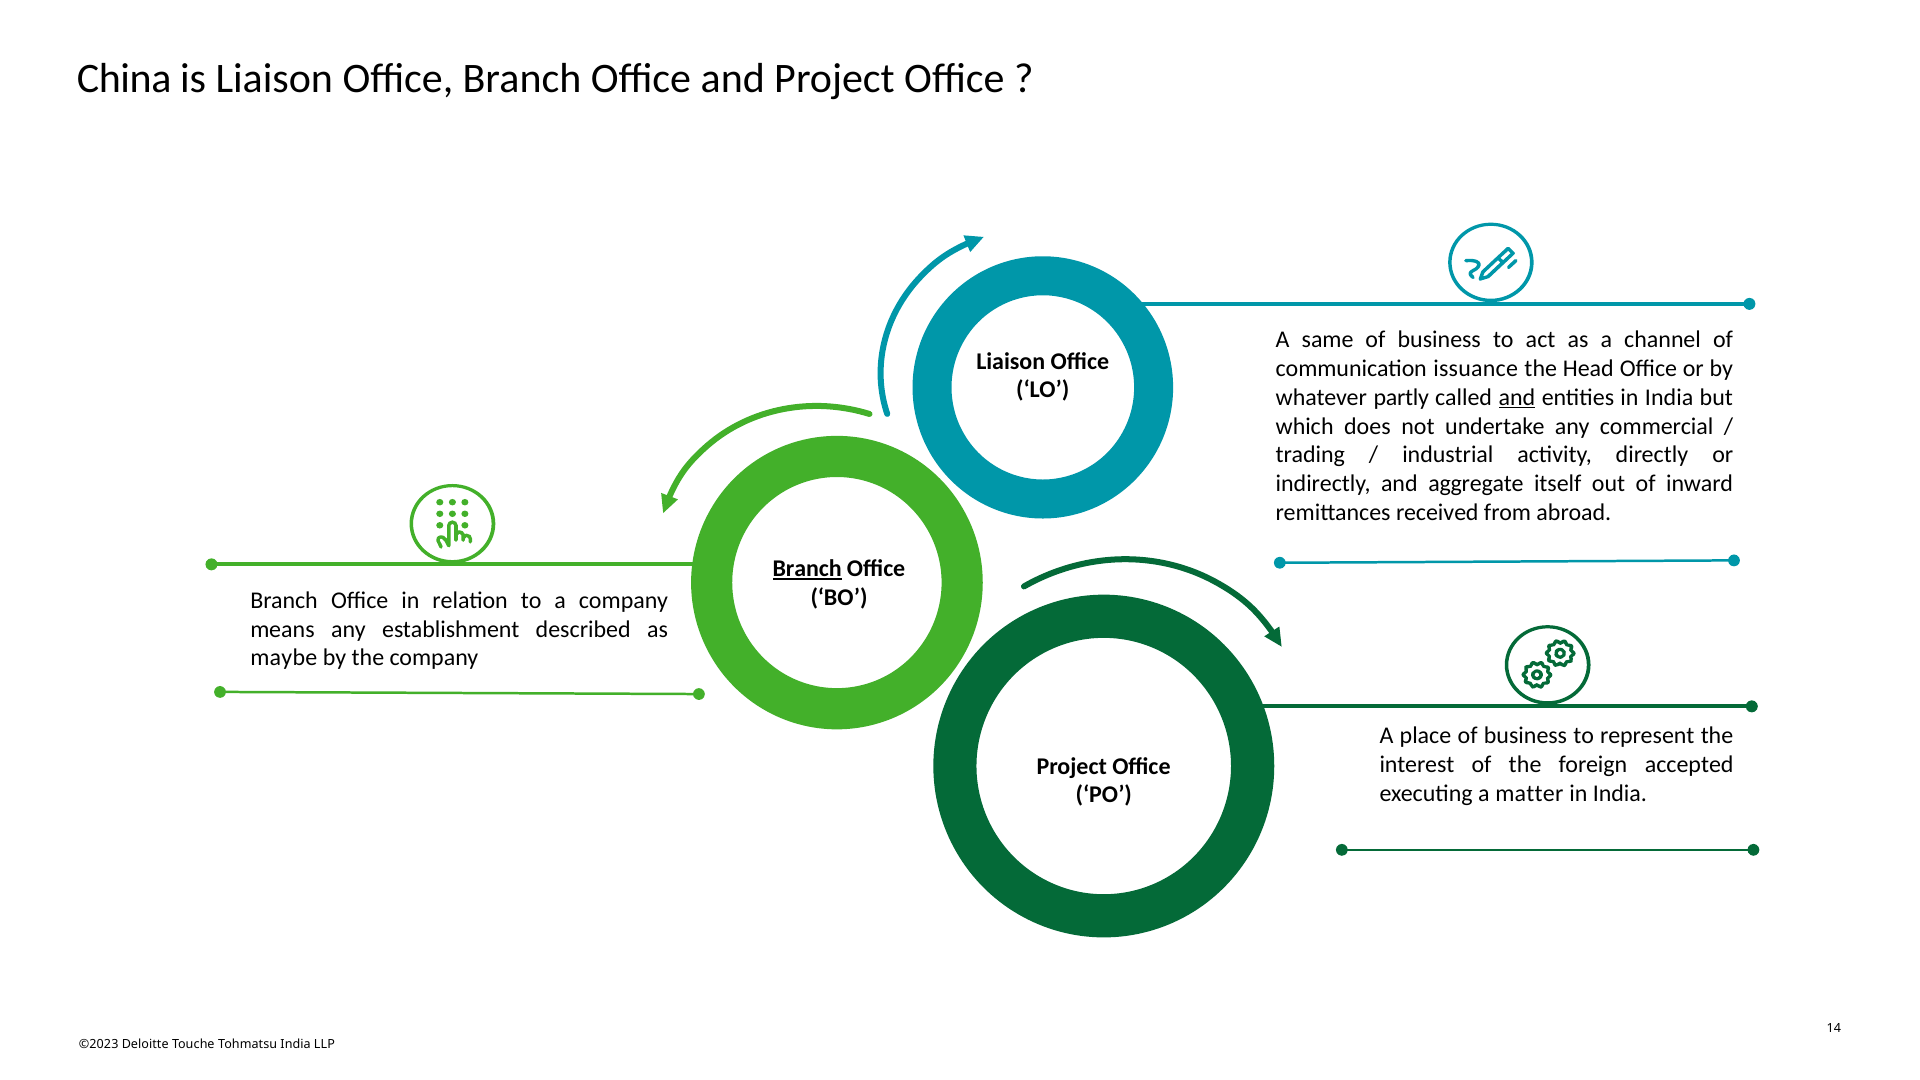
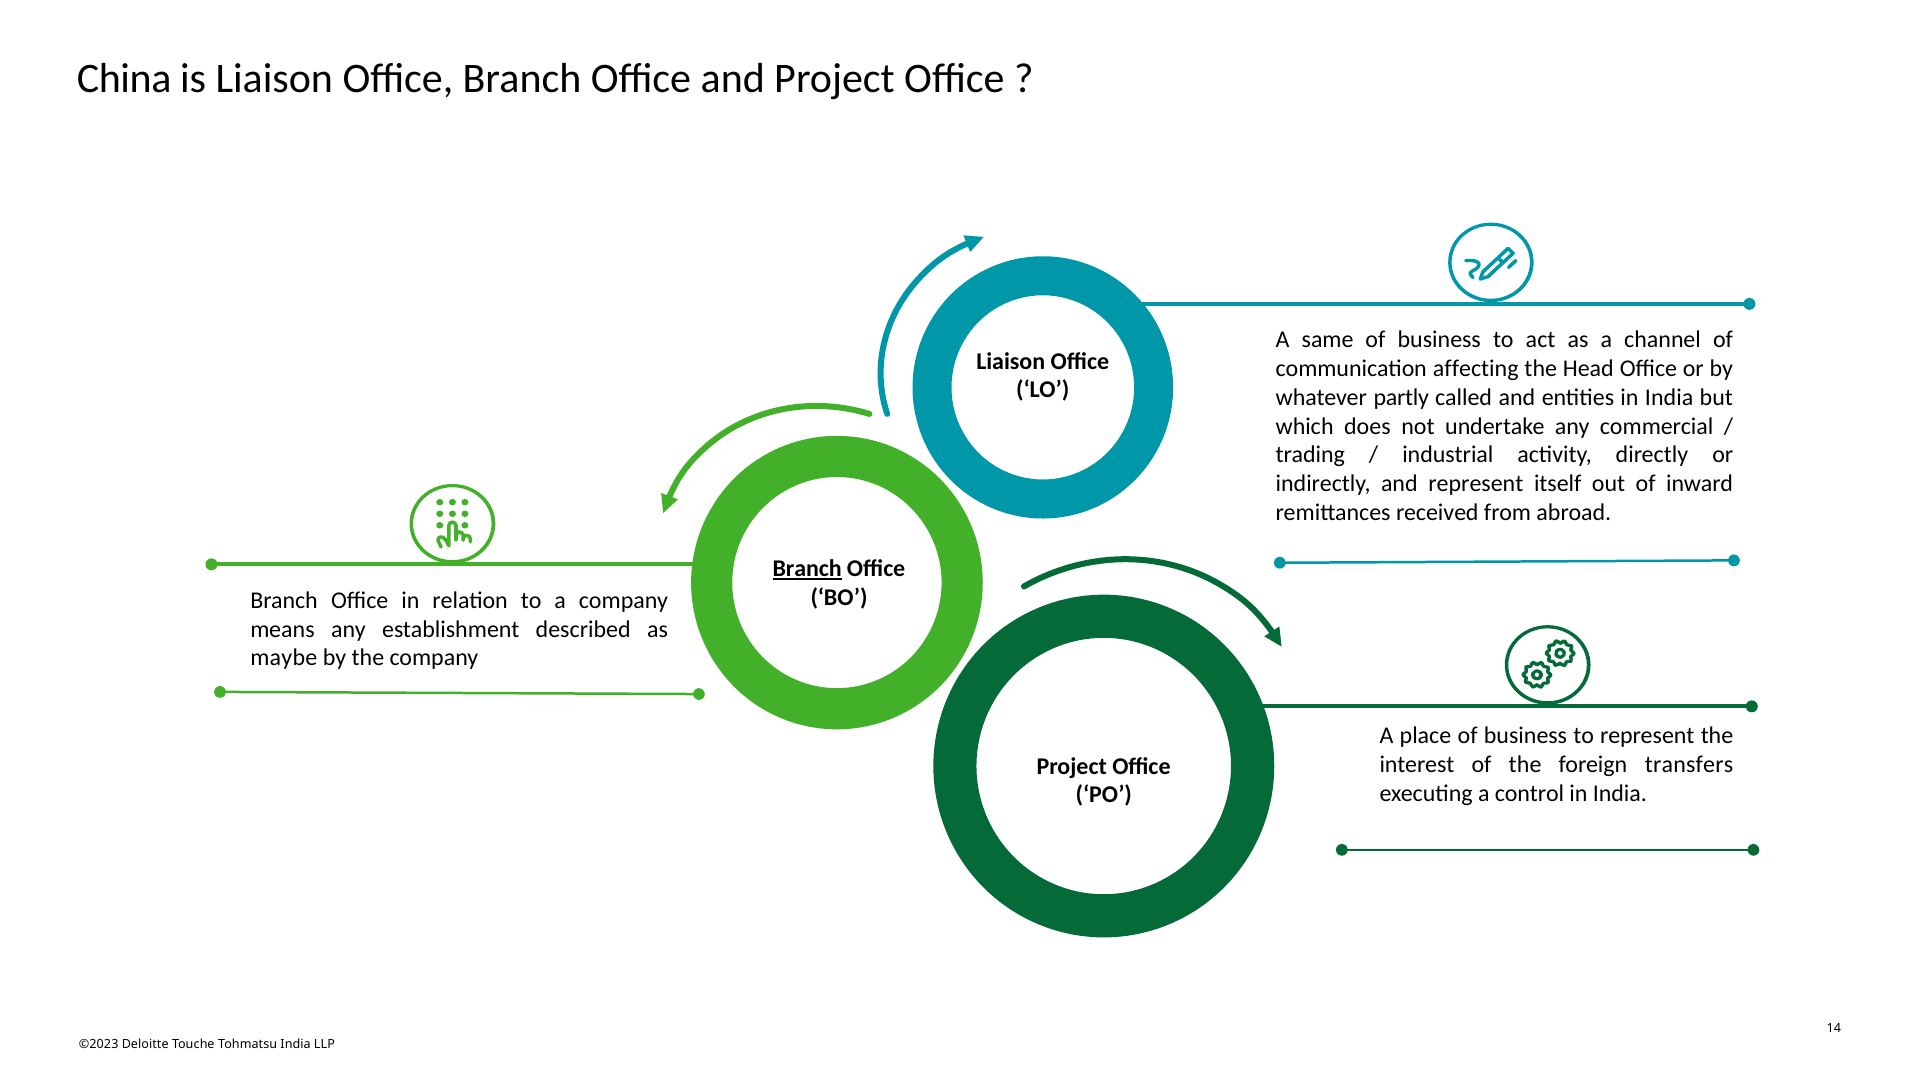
issuance: issuance -> affecting
and at (1517, 397) underline: present -> none
and aggregate: aggregate -> represent
accepted: accepted -> transfers
matter: matter -> control
